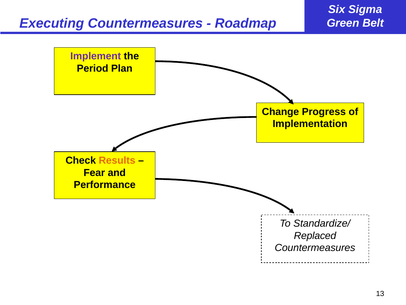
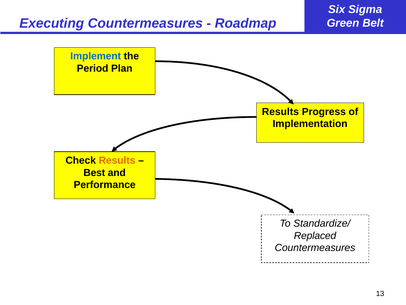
Implement colour: purple -> blue
Change at (280, 112): Change -> Results
Fear: Fear -> Best
